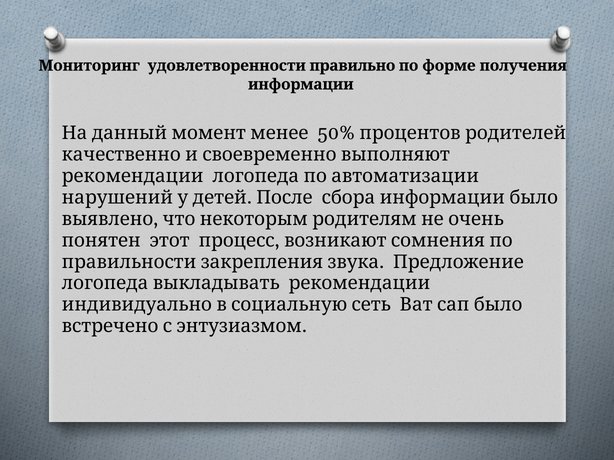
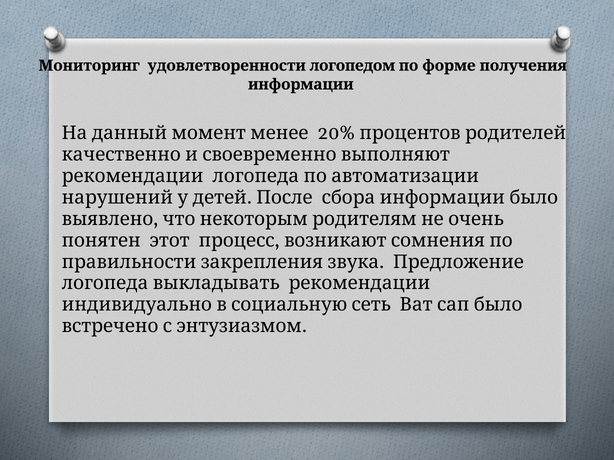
правильно: правильно -> логопедом
50%: 50% -> 20%
